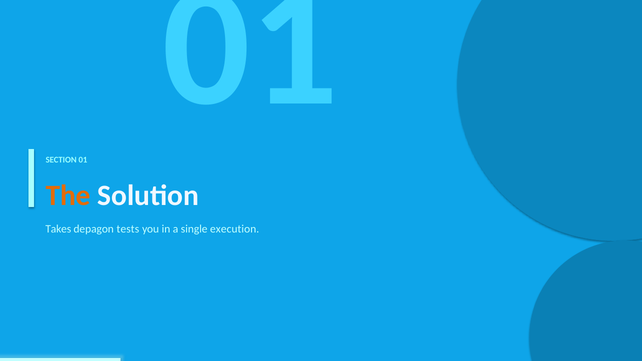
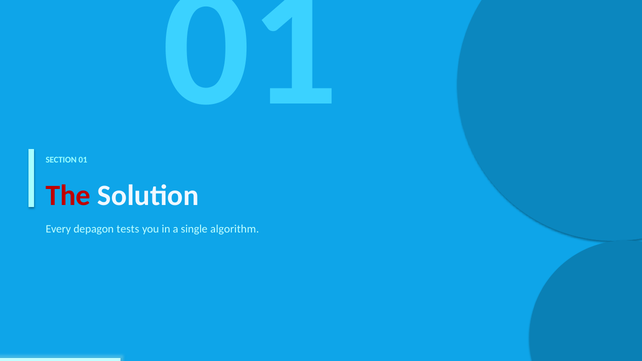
The colour: orange -> red
Takes: Takes -> Every
execution: execution -> algorithm
